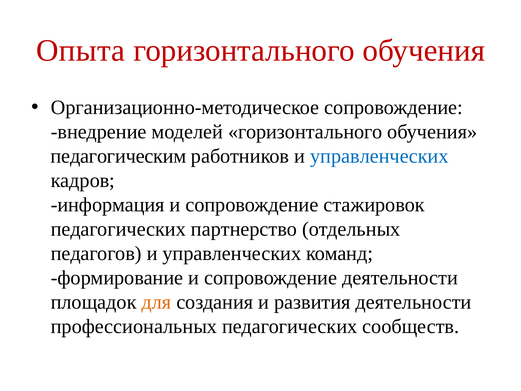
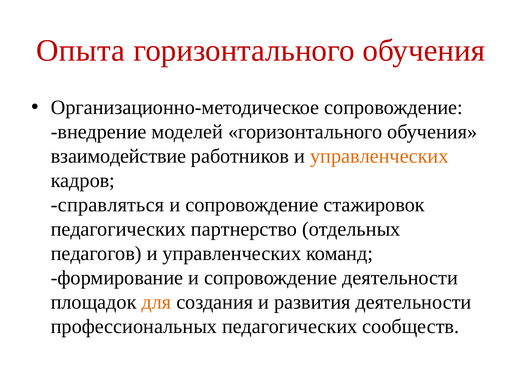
педагогическим: педагогическим -> взаимодействие
управленческих at (379, 156) colour: blue -> orange
информация: информация -> справляться
